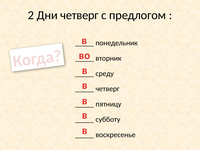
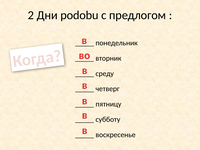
Дни четверг: четверг -> podobu
